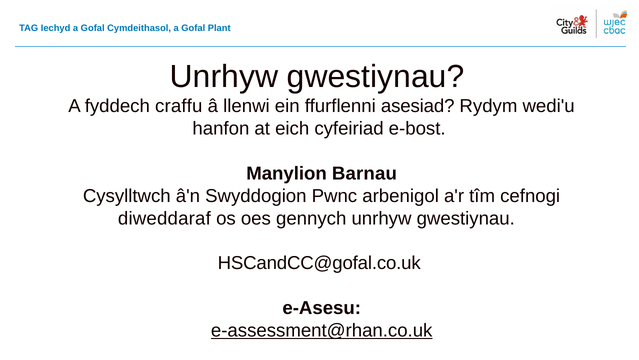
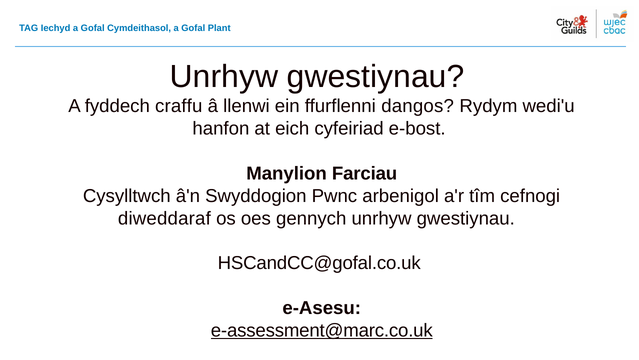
asesiad: asesiad -> dangos
Barnau: Barnau -> Farciau
e-assessment@rhan.co.uk: e-assessment@rhan.co.uk -> e-assessment@marc.co.uk
